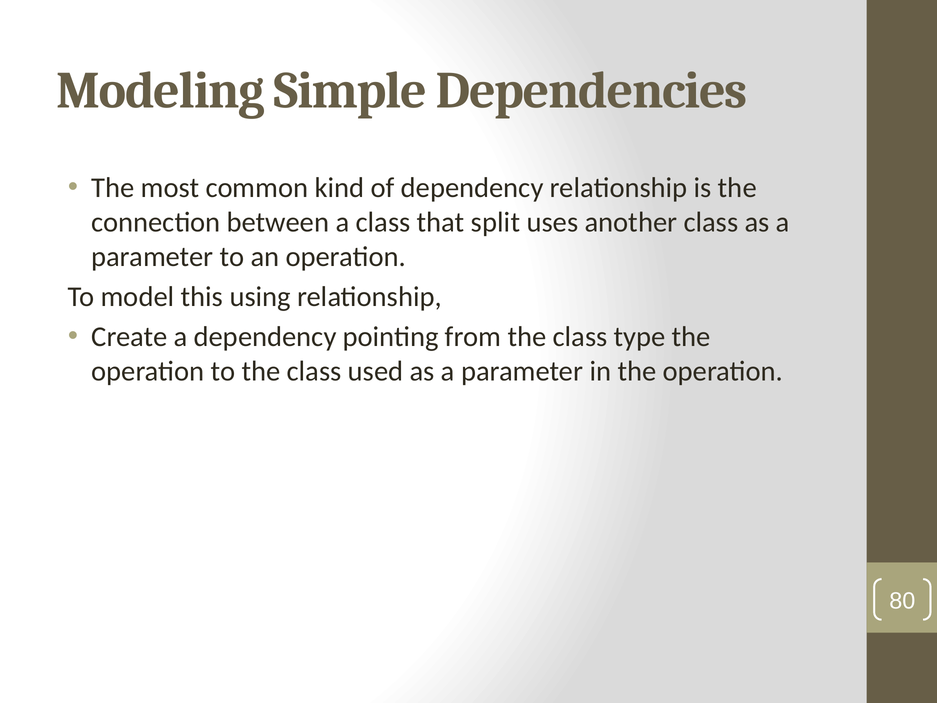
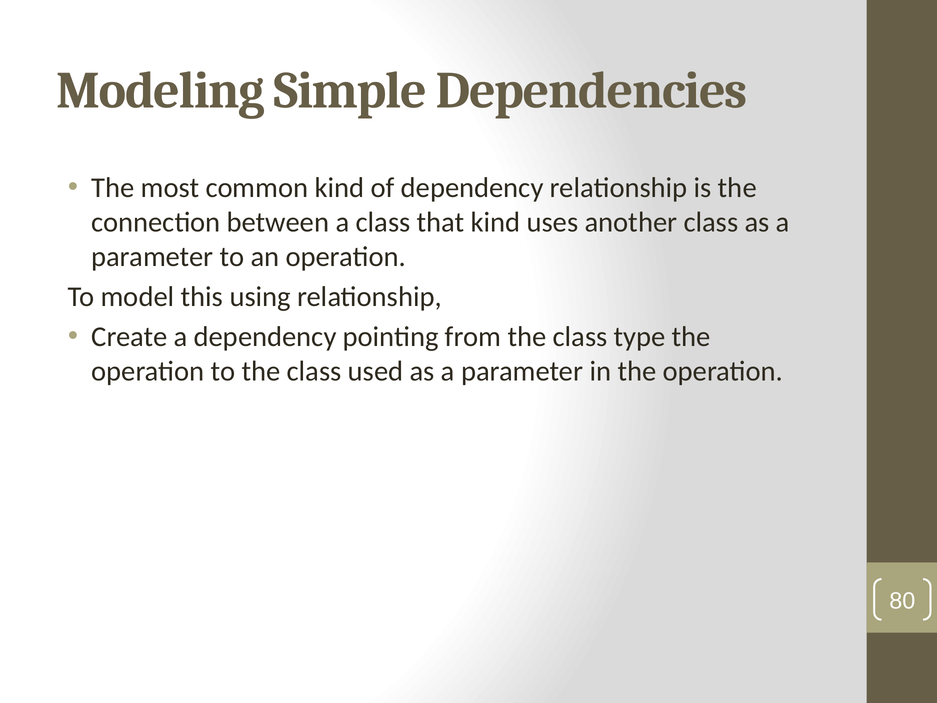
that split: split -> kind
